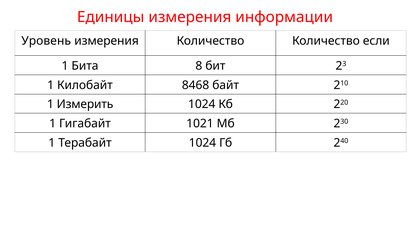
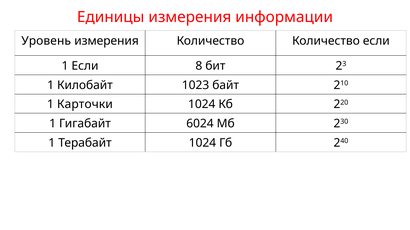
1 Бита: Бита -> Если
8468: 8468 -> 1023
Измерить: Измерить -> Карточки
1021: 1021 -> 6024
